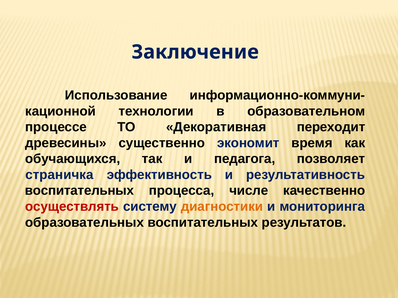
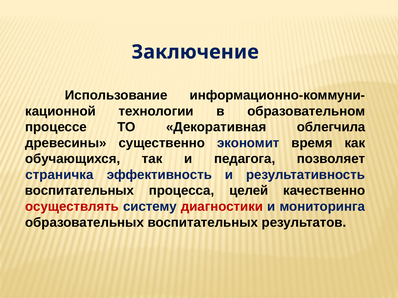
переходит: переходит -> облегчила
числе: числе -> целей
диагностики colour: orange -> red
